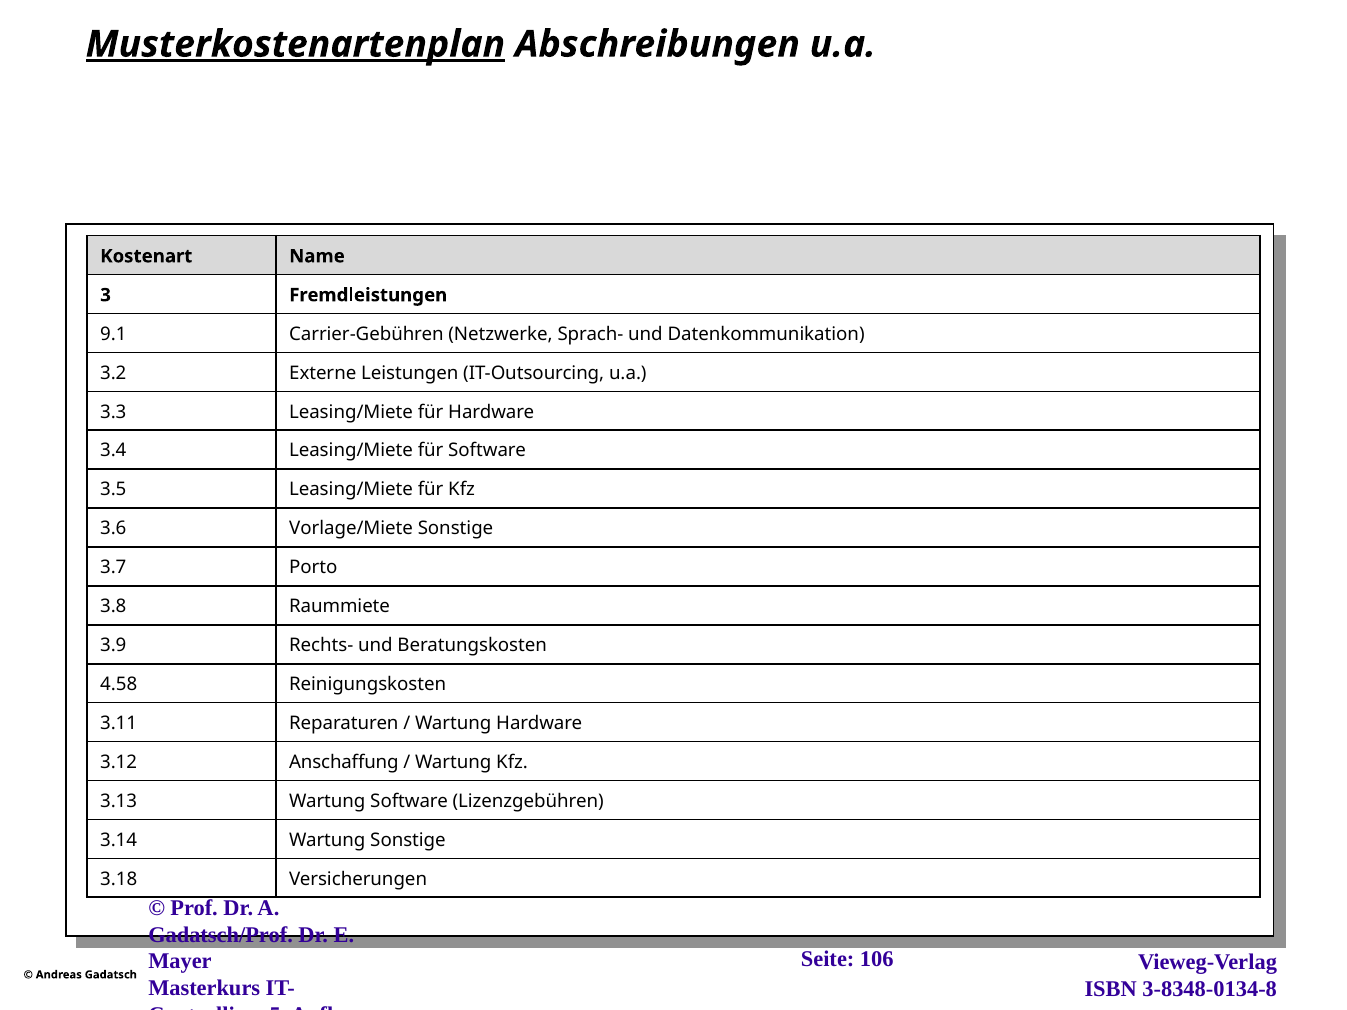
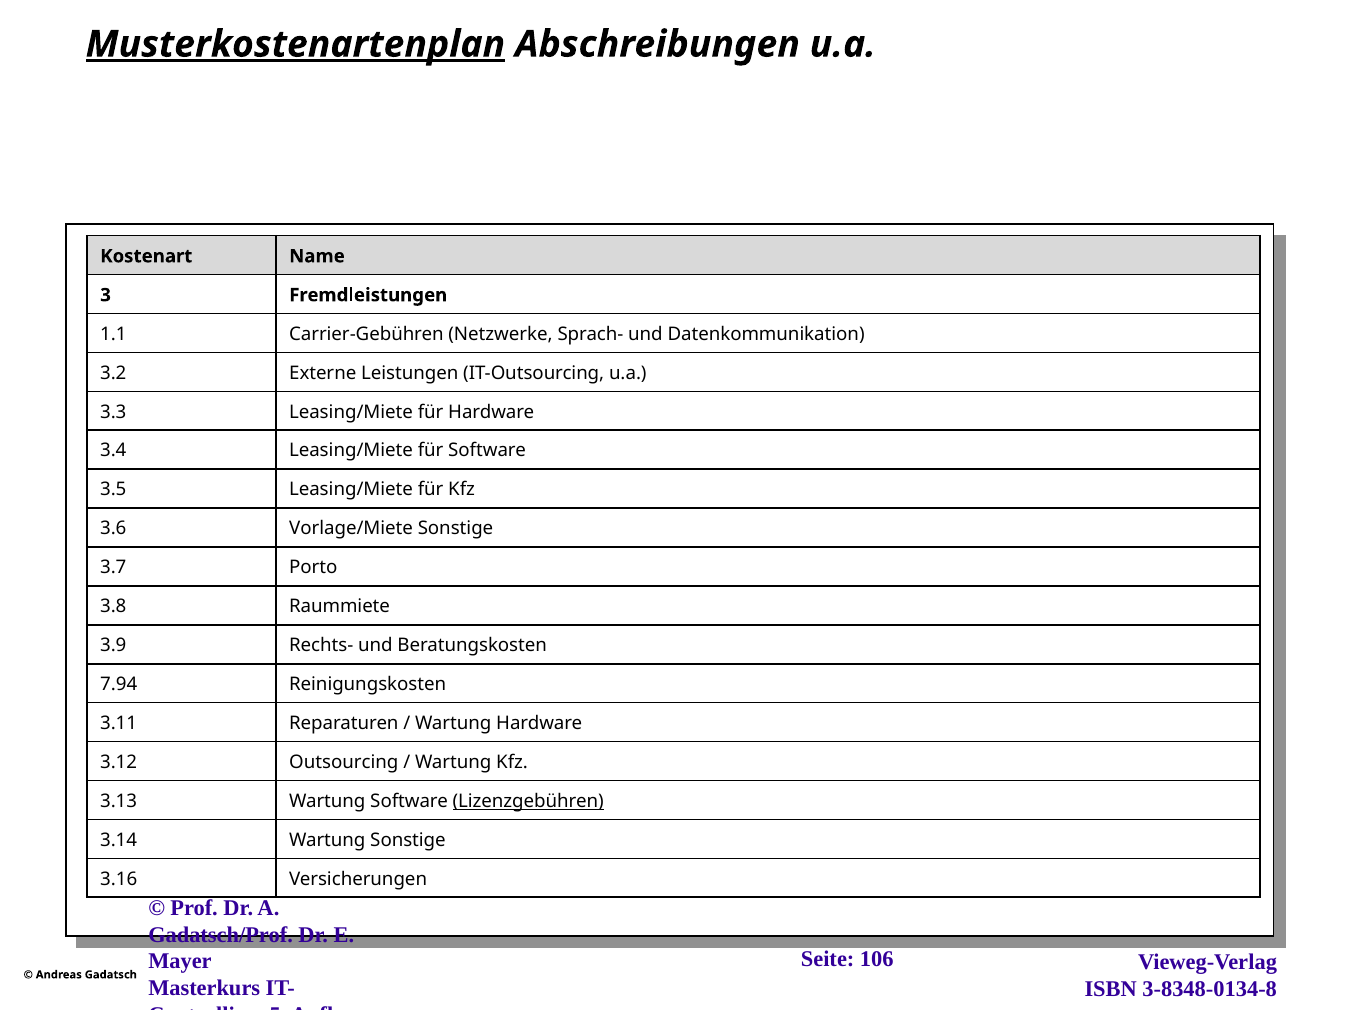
9.1: 9.1 -> 1.1
4.58: 4.58 -> 7.94
Anschaffung: Anschaffung -> Outsourcing
Lizenzgebühren underline: none -> present
3.18: 3.18 -> 3.16
